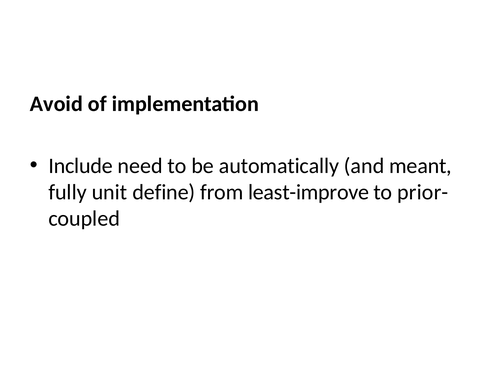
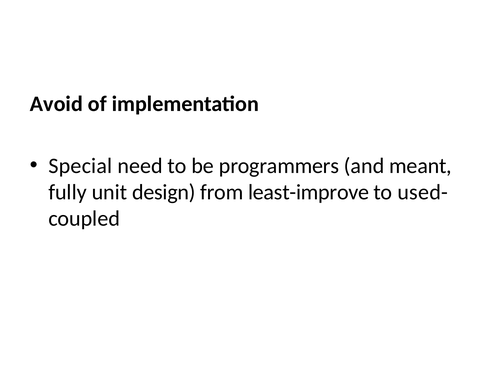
Include: Include -> Special
automatically: automatically -> programmers
define: define -> design
prior-: prior- -> used-
